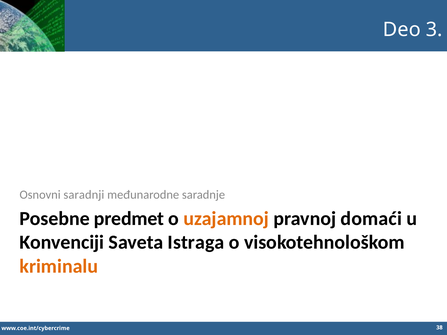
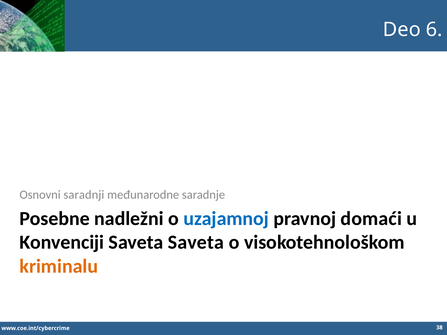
3: 3 -> 6
predmet: predmet -> nadležni
uzajamnoj colour: orange -> blue
Saveta Istraga: Istraga -> Saveta
